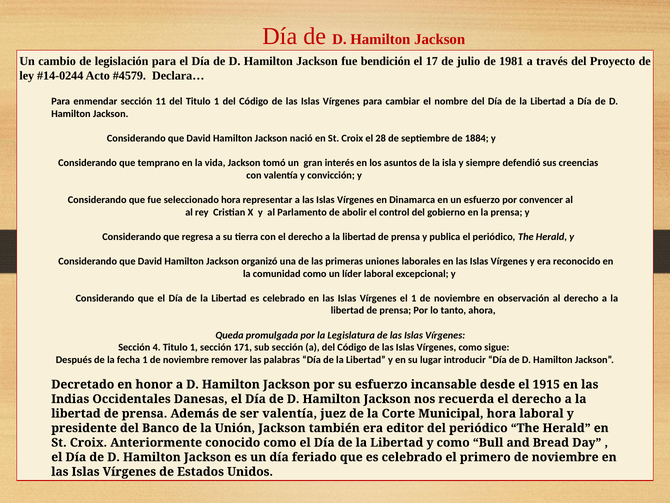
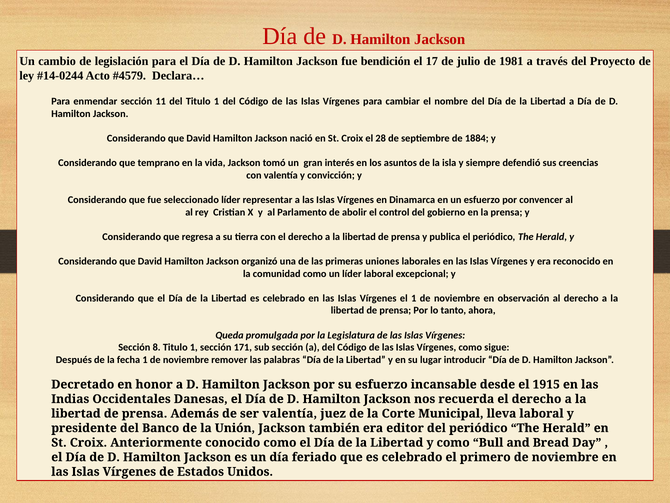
seleccionado hora: hora -> líder
4: 4 -> 8
Municipal hora: hora -> lleva
